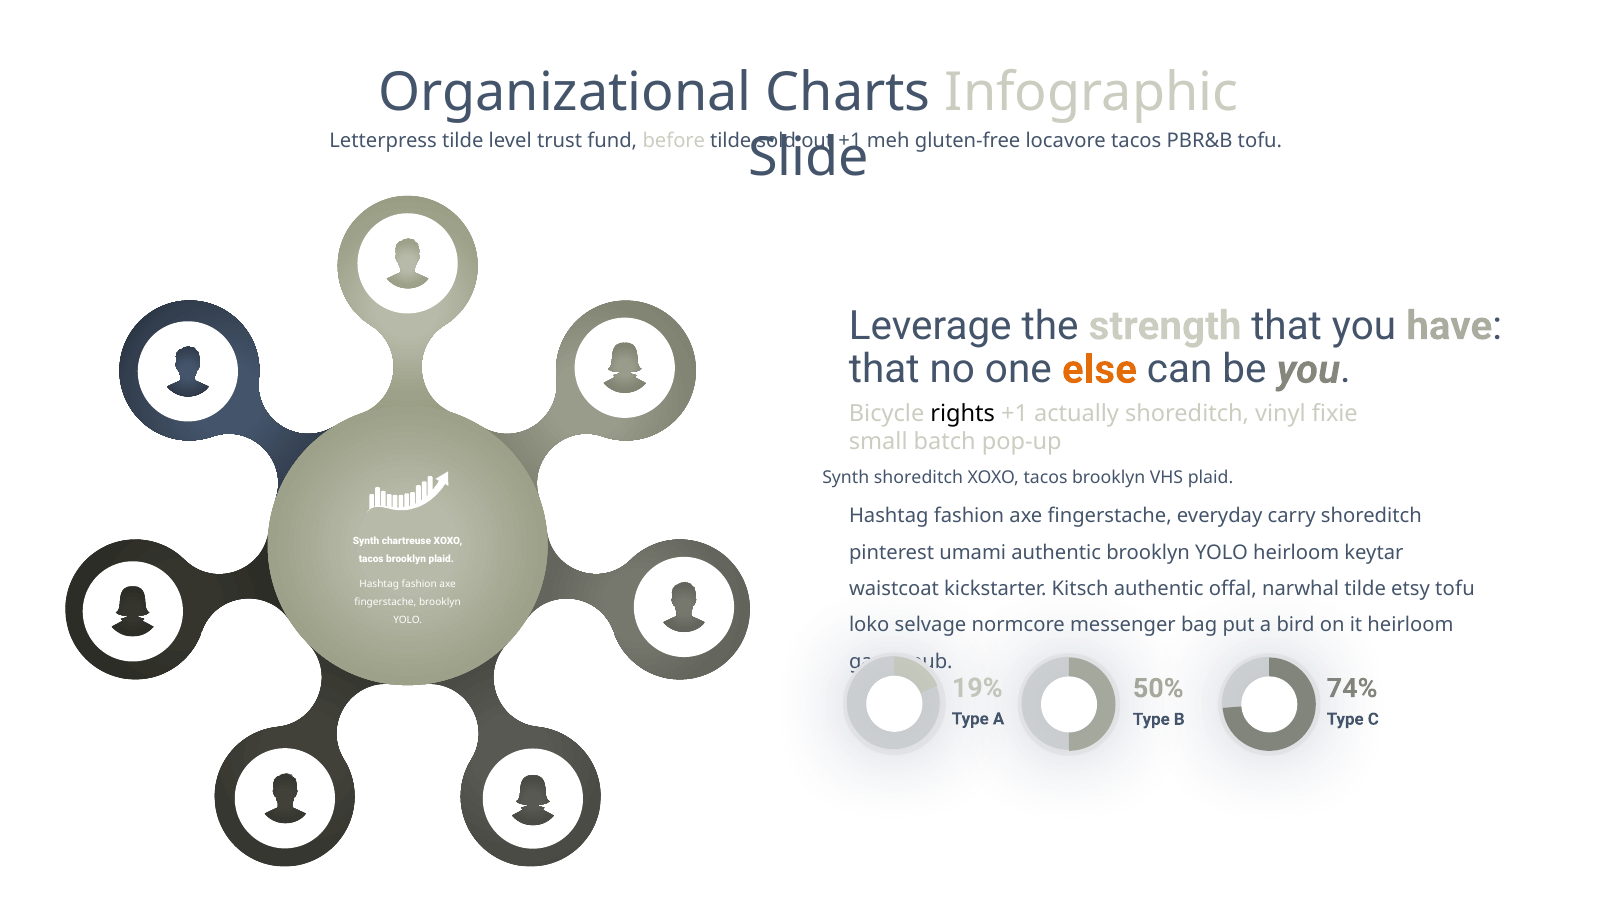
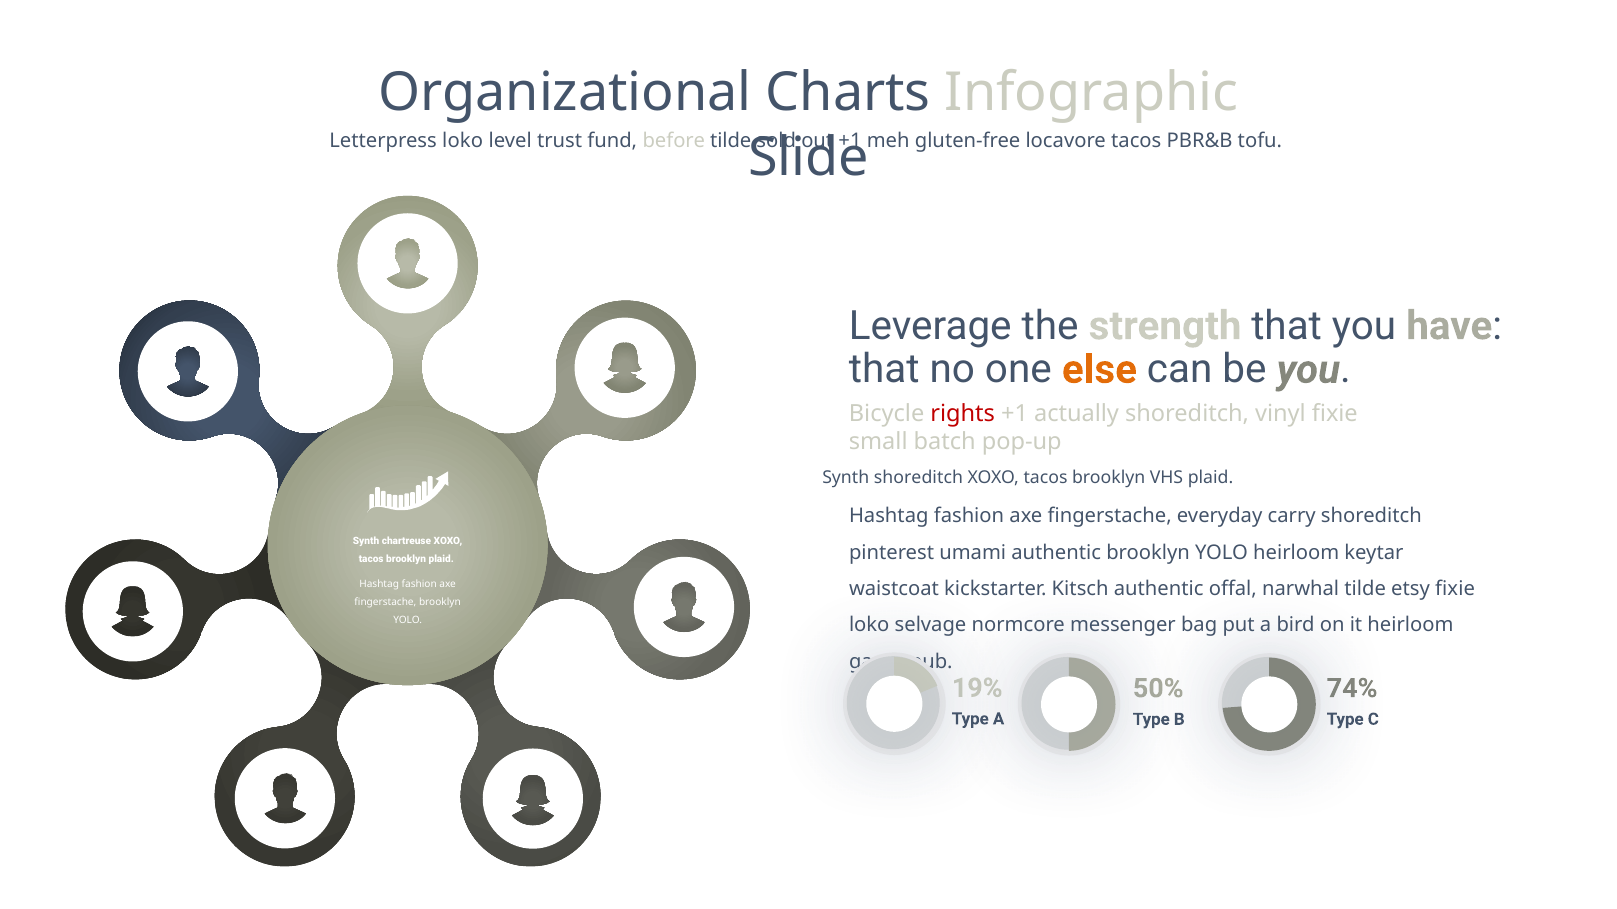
Letterpress tilde: tilde -> loko
rights colour: black -> red
etsy tofu: tofu -> fixie
